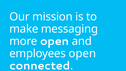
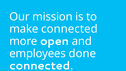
make messaging: messaging -> connected
employees open: open -> done
